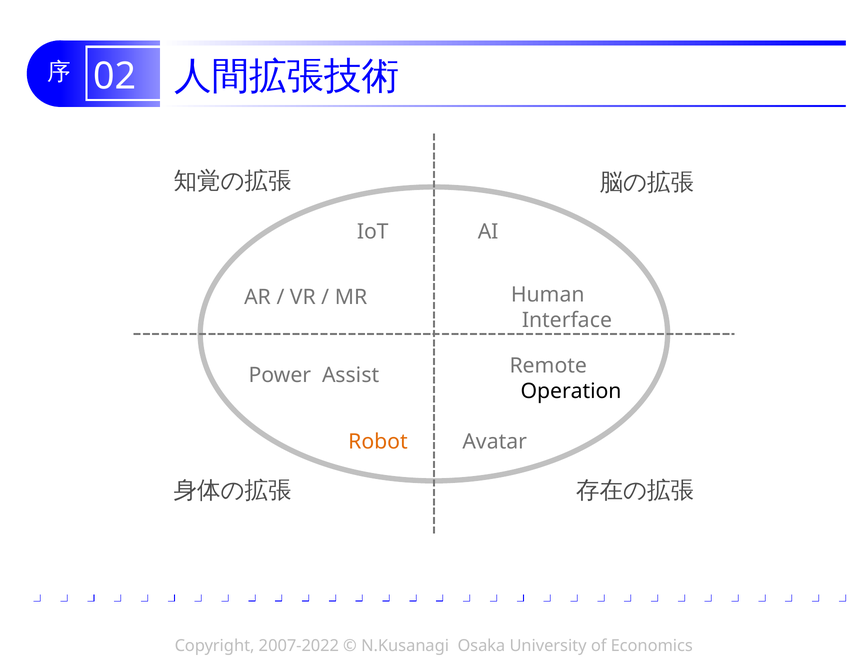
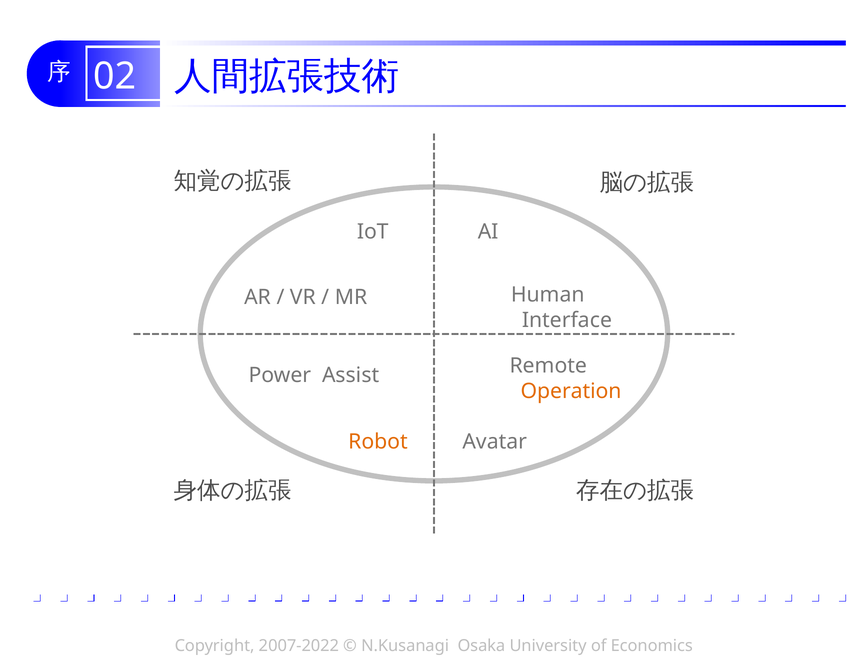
Operation colour: black -> orange
